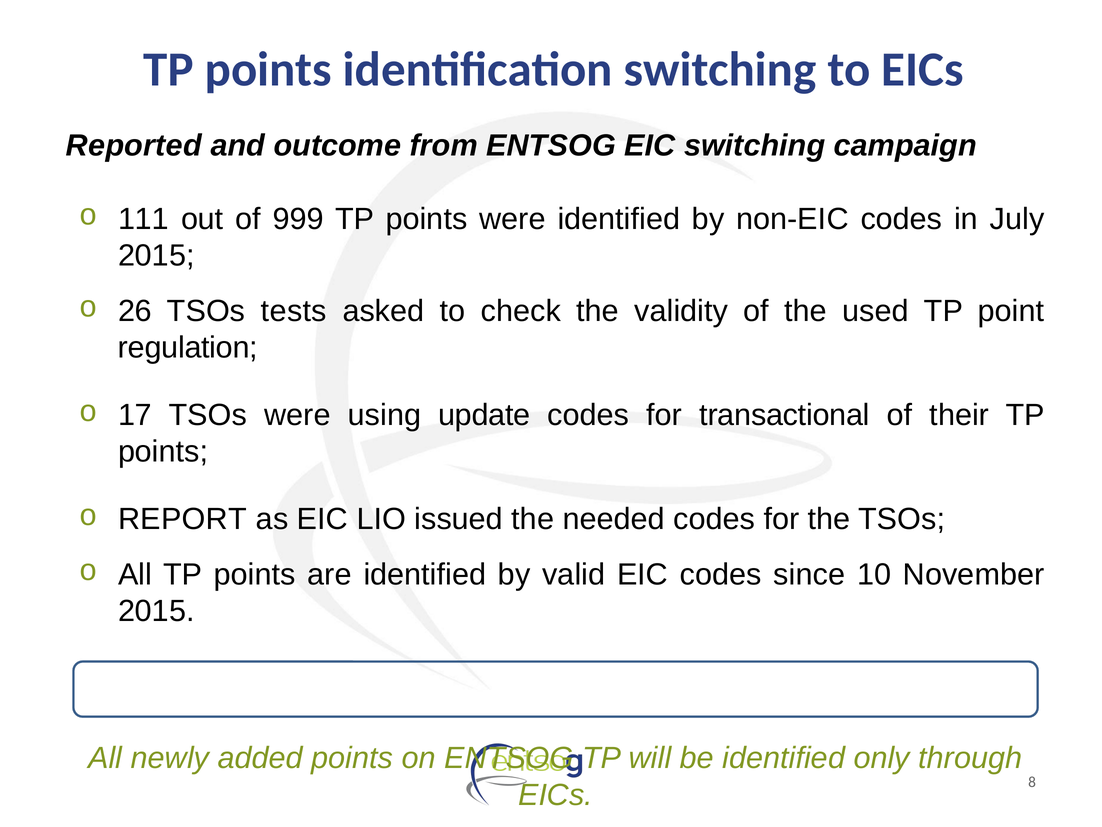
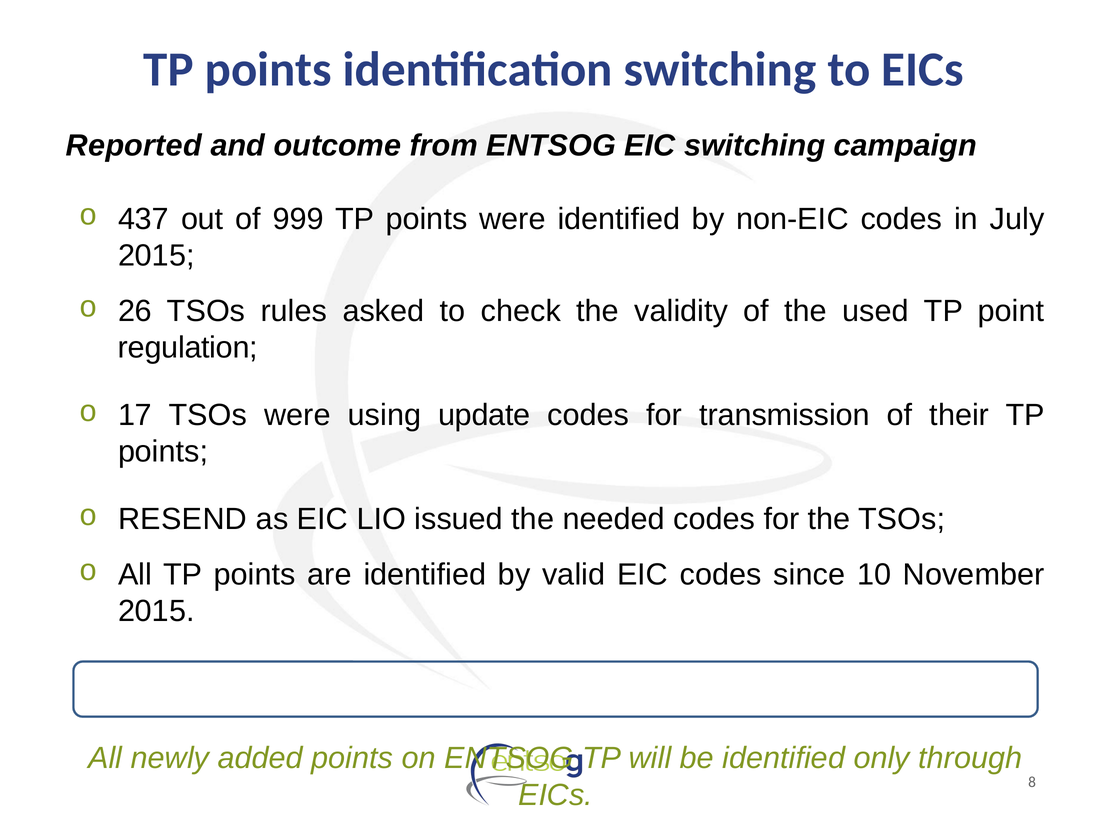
111: 111 -> 437
tests: tests -> rules
transactional: transactional -> transmission
REPORT: REPORT -> RESEND
